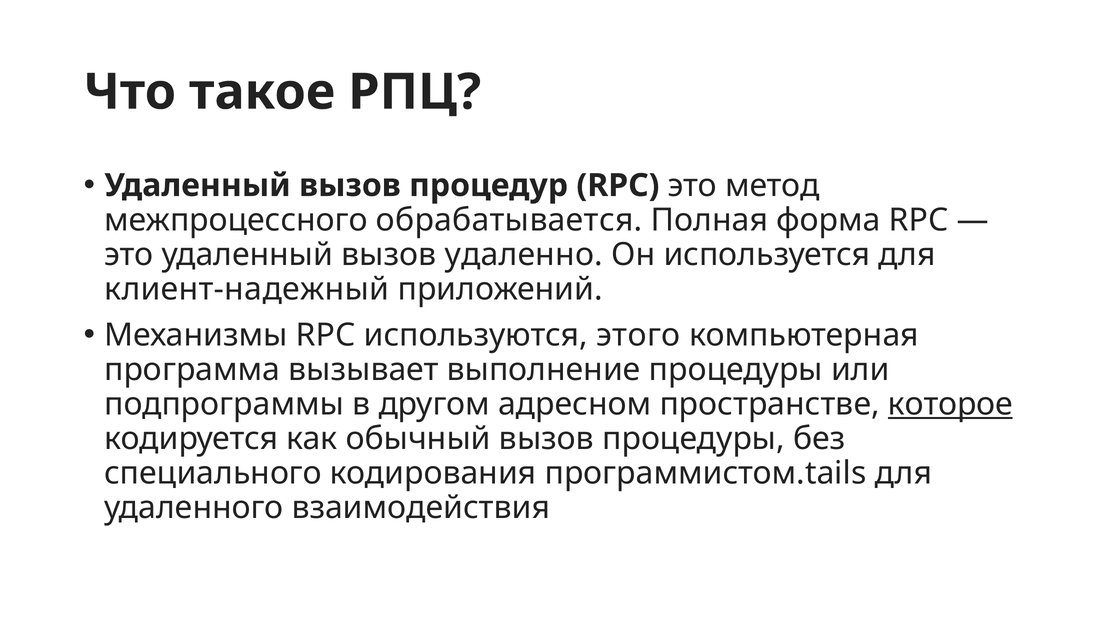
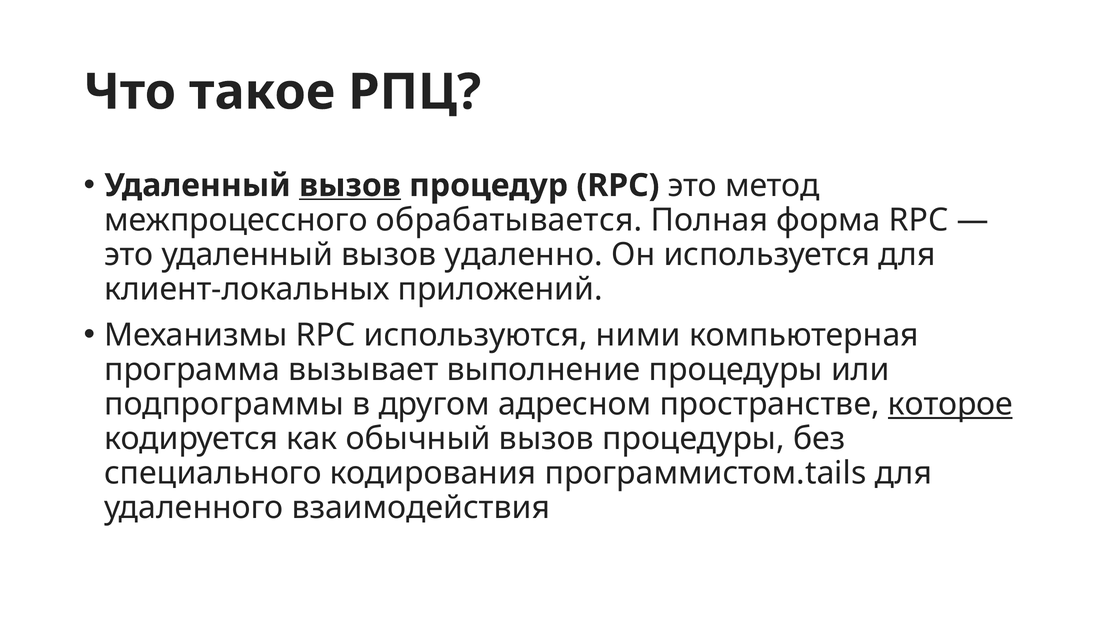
вызов at (350, 186) underline: none -> present
клиент-надежный: клиент-надежный -> клиент-локальных
этого: этого -> ними
